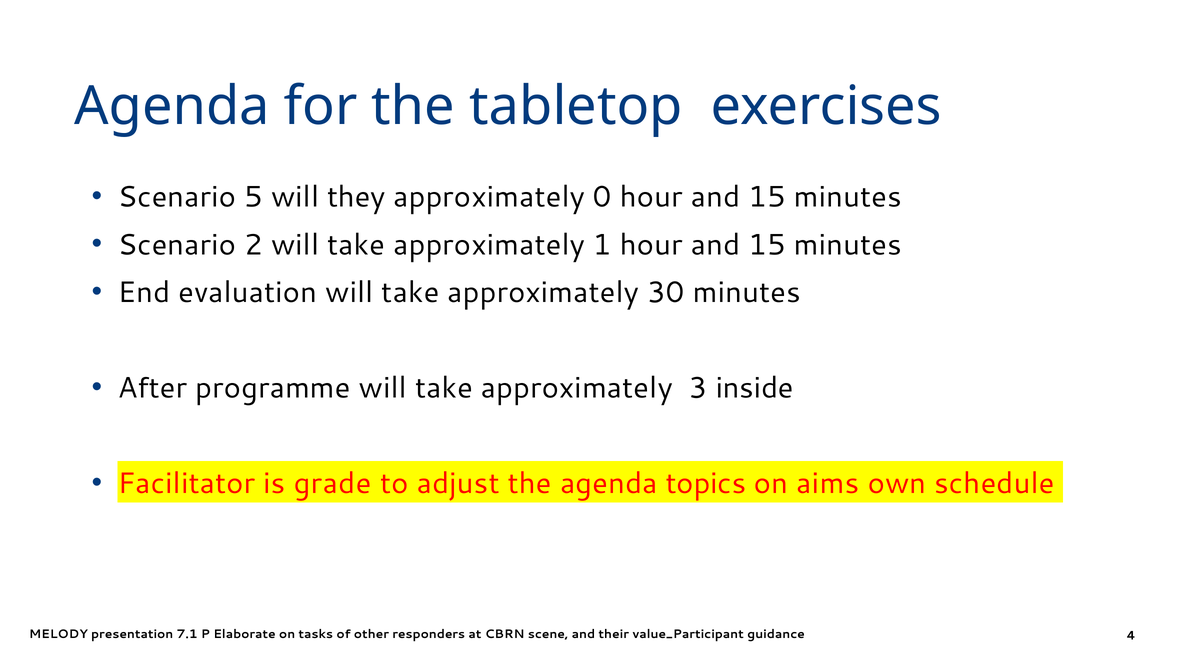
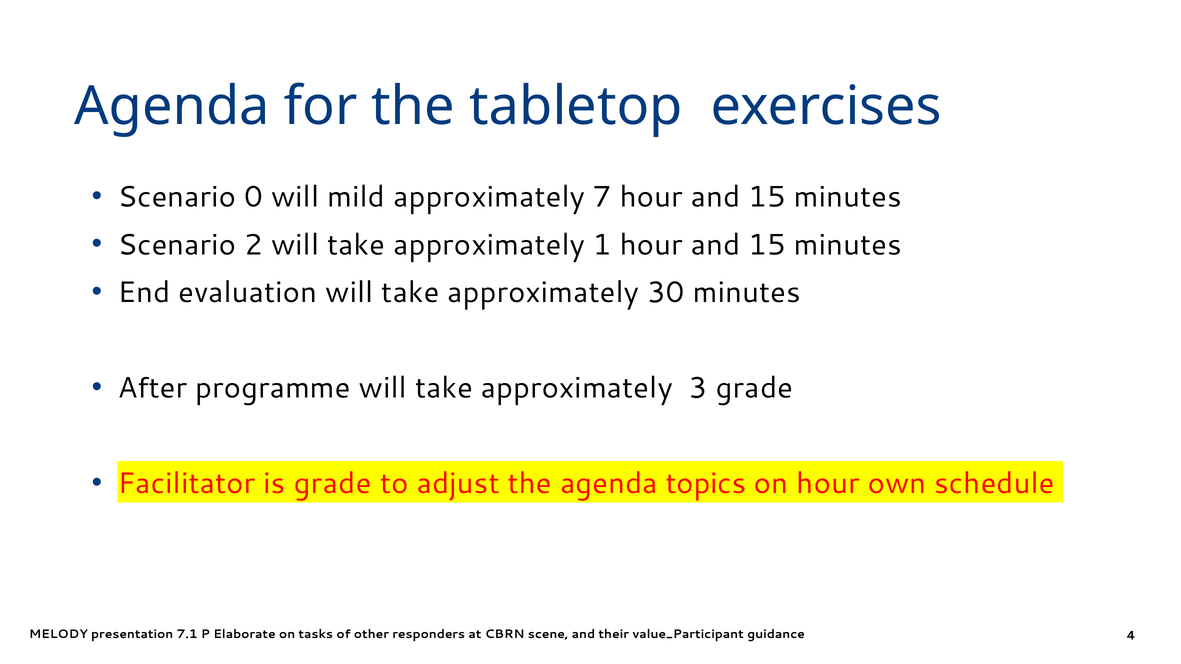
5: 5 -> 0
they: they -> mild
0: 0 -> 7
3 inside: inside -> grade
on aims: aims -> hour
